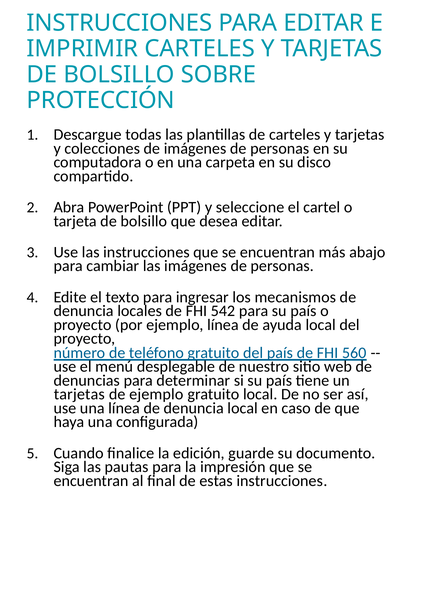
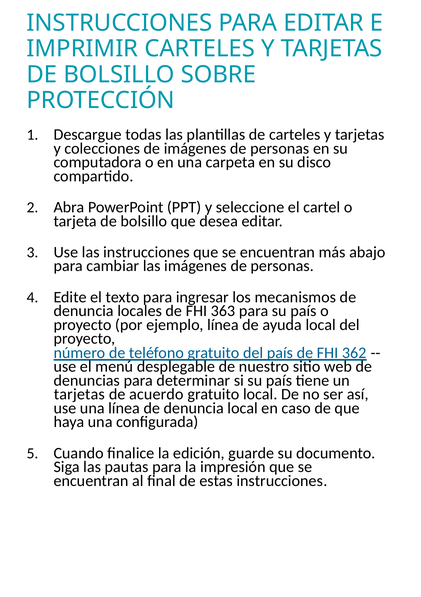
542: 542 -> 363
560: 560 -> 362
de ejemplo: ejemplo -> acuerdo
